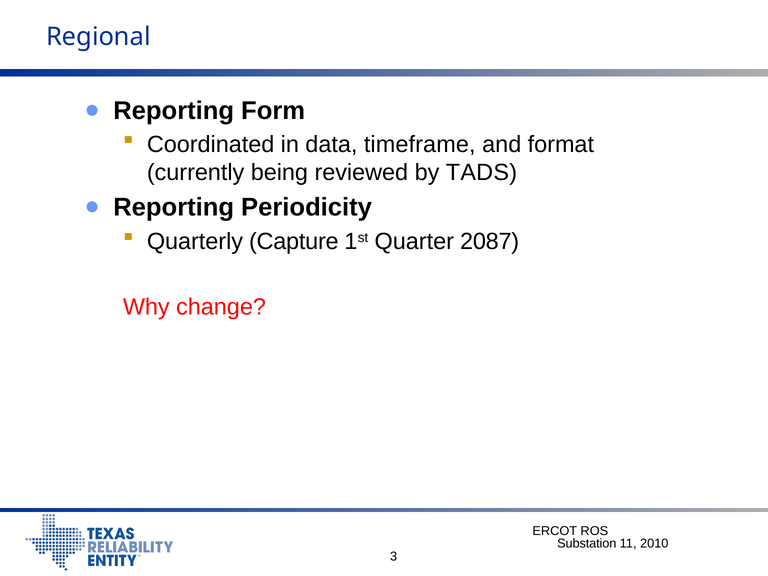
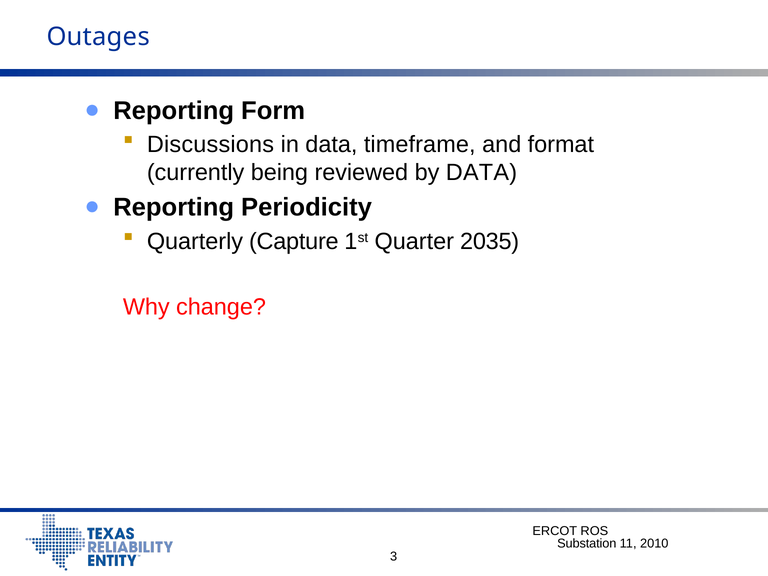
Regional: Regional -> Outages
Coordinated: Coordinated -> Discussions
by TADS: TADS -> DATA
2087: 2087 -> 2035
